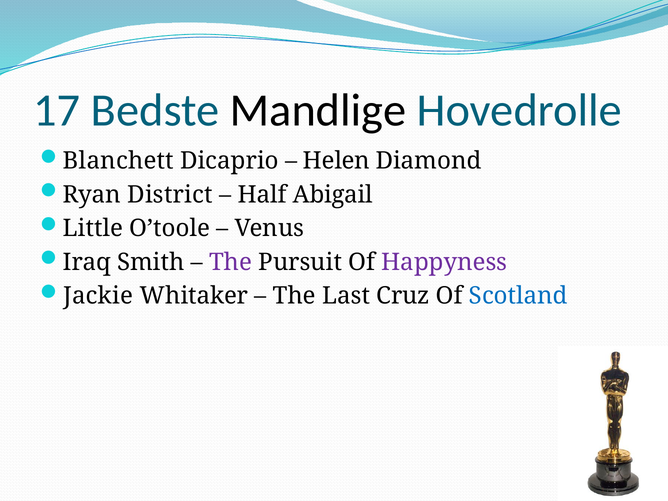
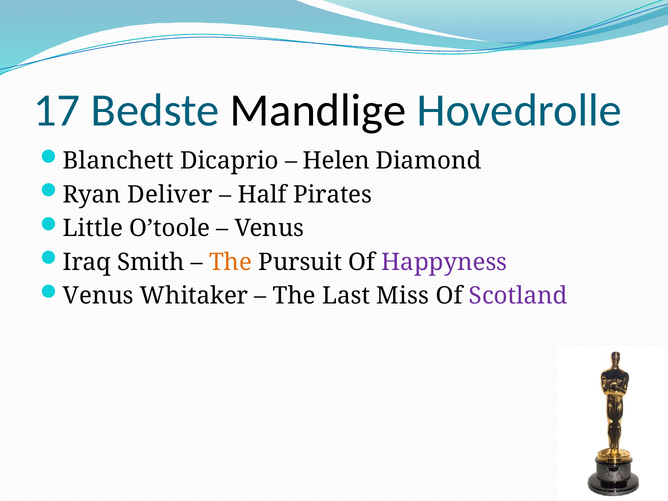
District: District -> Deliver
Abigail: Abigail -> Pirates
The at (231, 262) colour: purple -> orange
Jackie at (98, 296): Jackie -> Venus
Cruz: Cruz -> Miss
Scotland colour: blue -> purple
